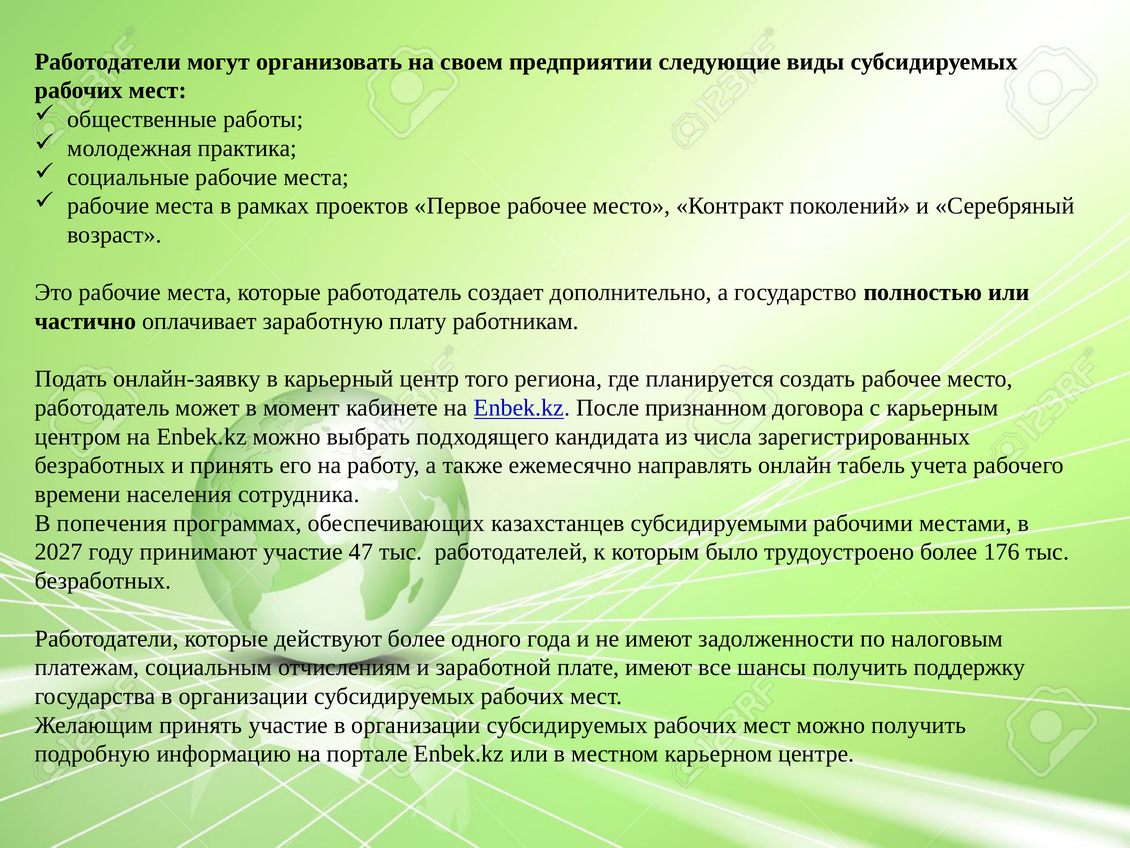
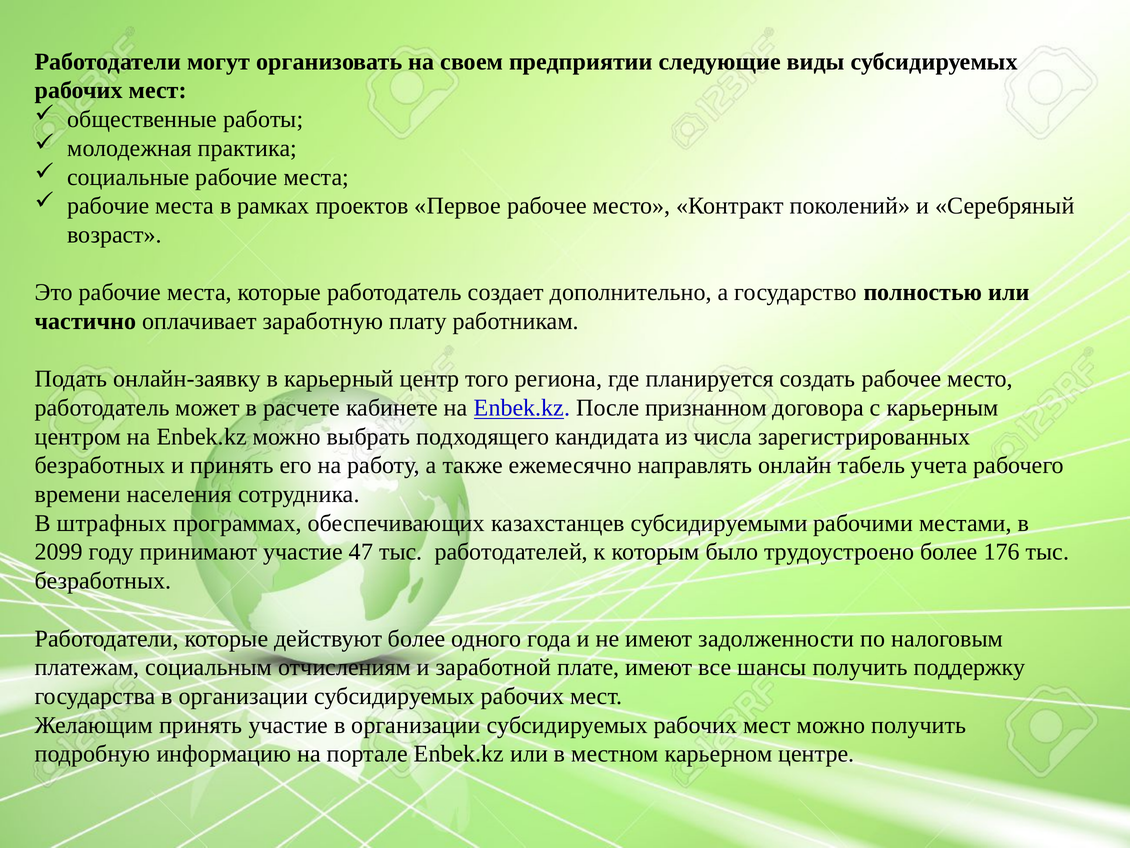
момент: момент -> расчете
попечения: попечения -> штрафных
2027: 2027 -> 2099
